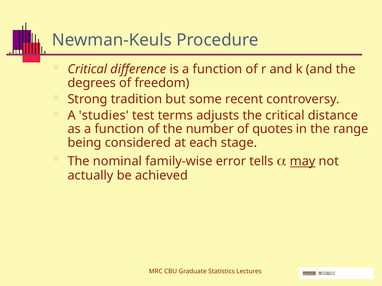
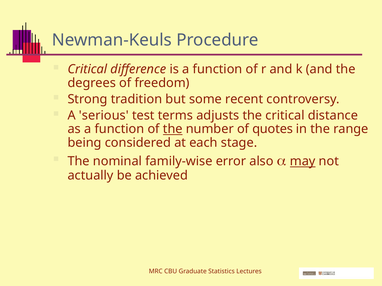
studies: studies -> serious
the at (173, 129) underline: none -> present
tells: tells -> also
